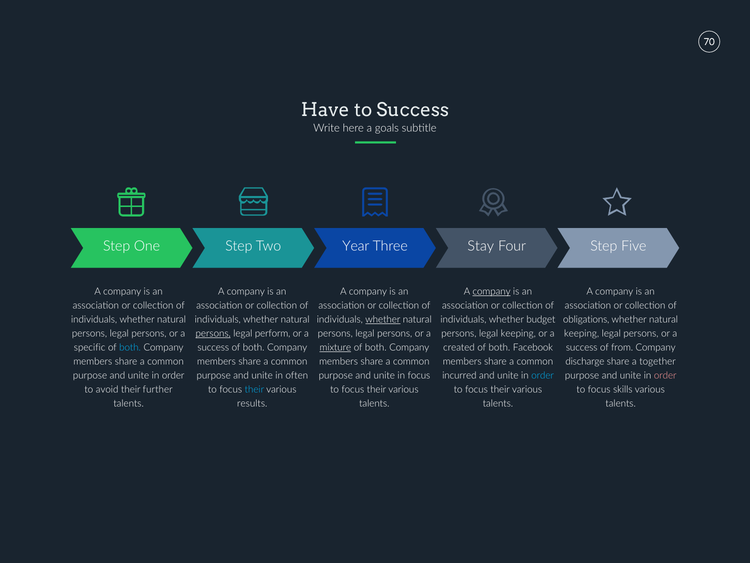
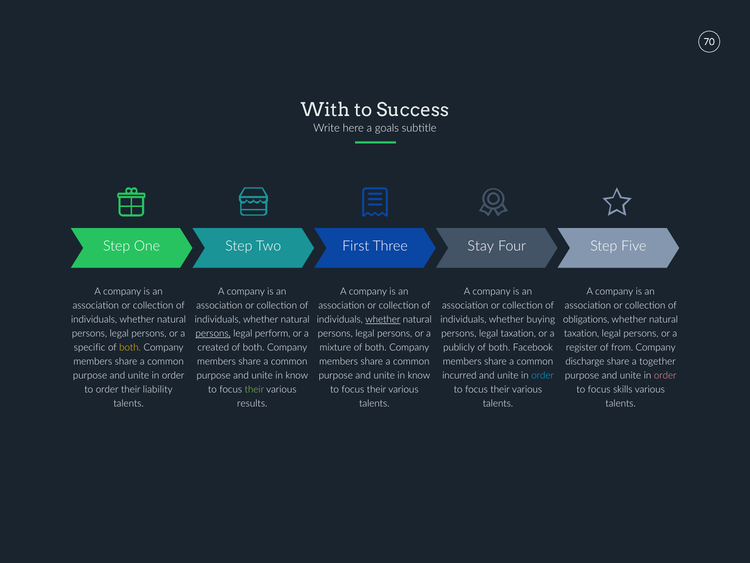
Have: Have -> With
Year: Year -> First
company at (492, 291) underline: present -> none
budget: budget -> buying
legal keeping: keeping -> taxation
keeping at (582, 333): keeping -> taxation
both at (130, 347) colour: light blue -> yellow
success at (213, 347): success -> created
mixture underline: present -> none
created: created -> publicly
success at (582, 347): success -> register
often at (297, 375): often -> know
focus at (419, 375): focus -> know
to avoid: avoid -> order
further: further -> liability
their at (254, 389) colour: light blue -> light green
